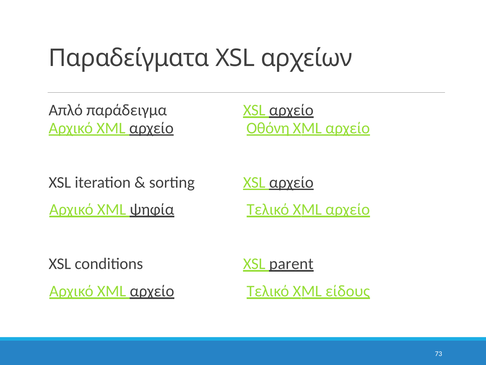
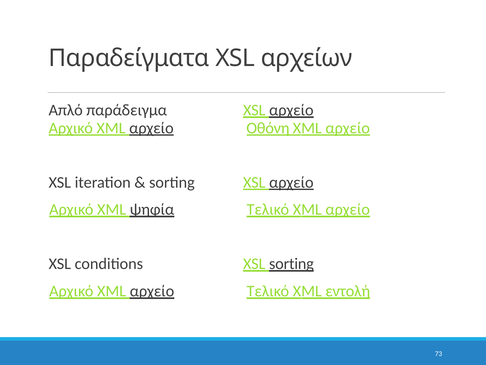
XSL parent: parent -> sorting
είδους: είδους -> εντολή
